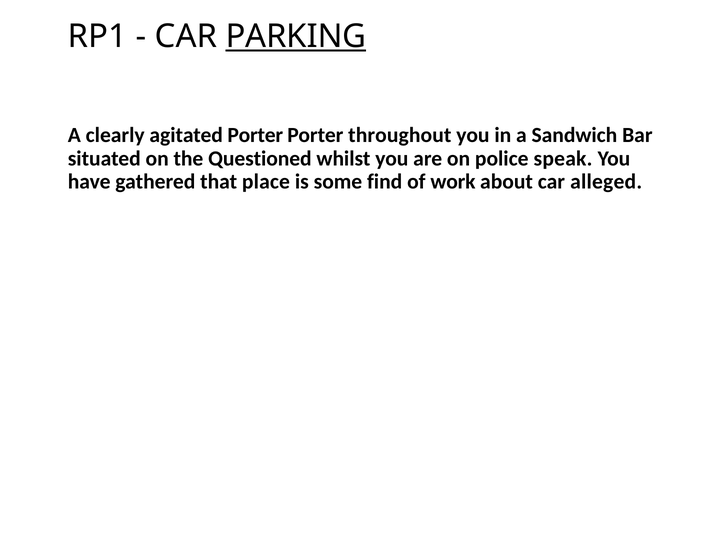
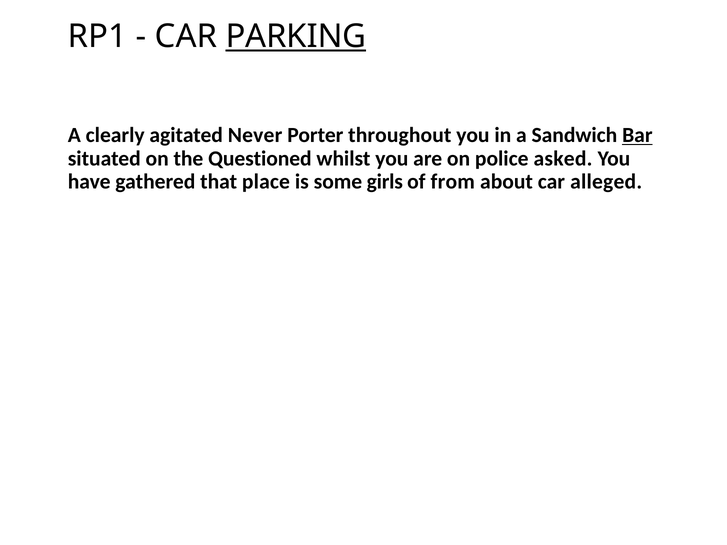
agitated Porter: Porter -> Never
Bar underline: none -> present
speak: speak -> asked
find: find -> girls
work: work -> from
